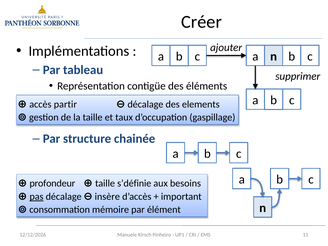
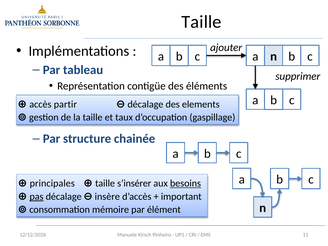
Créer at (202, 22): Créer -> Taille
profondeur: profondeur -> principales
s’définie: s’définie -> s’insérer
besoins underline: none -> present
